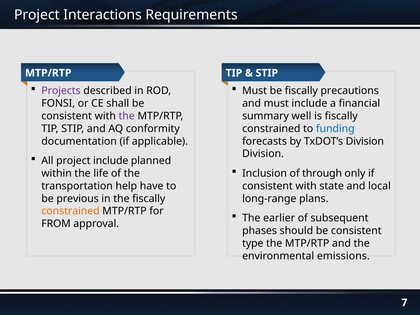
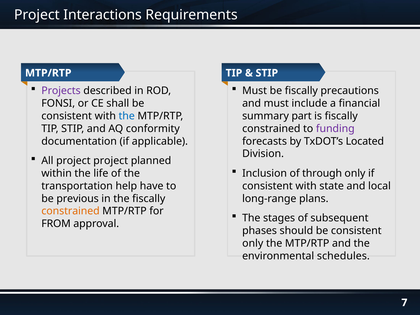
the at (127, 116) colour: purple -> blue
well: well -> part
funding colour: blue -> purple
TxDOT’s Division: Division -> Located
project include: include -> project
earlier: earlier -> stages
type at (253, 243): type -> only
emissions: emissions -> schedules
